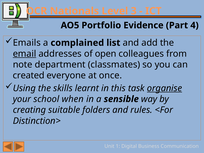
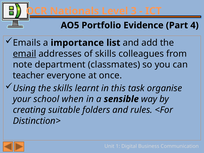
complained: complained -> importance
of open: open -> skills
created: created -> teacher
organise underline: present -> none
